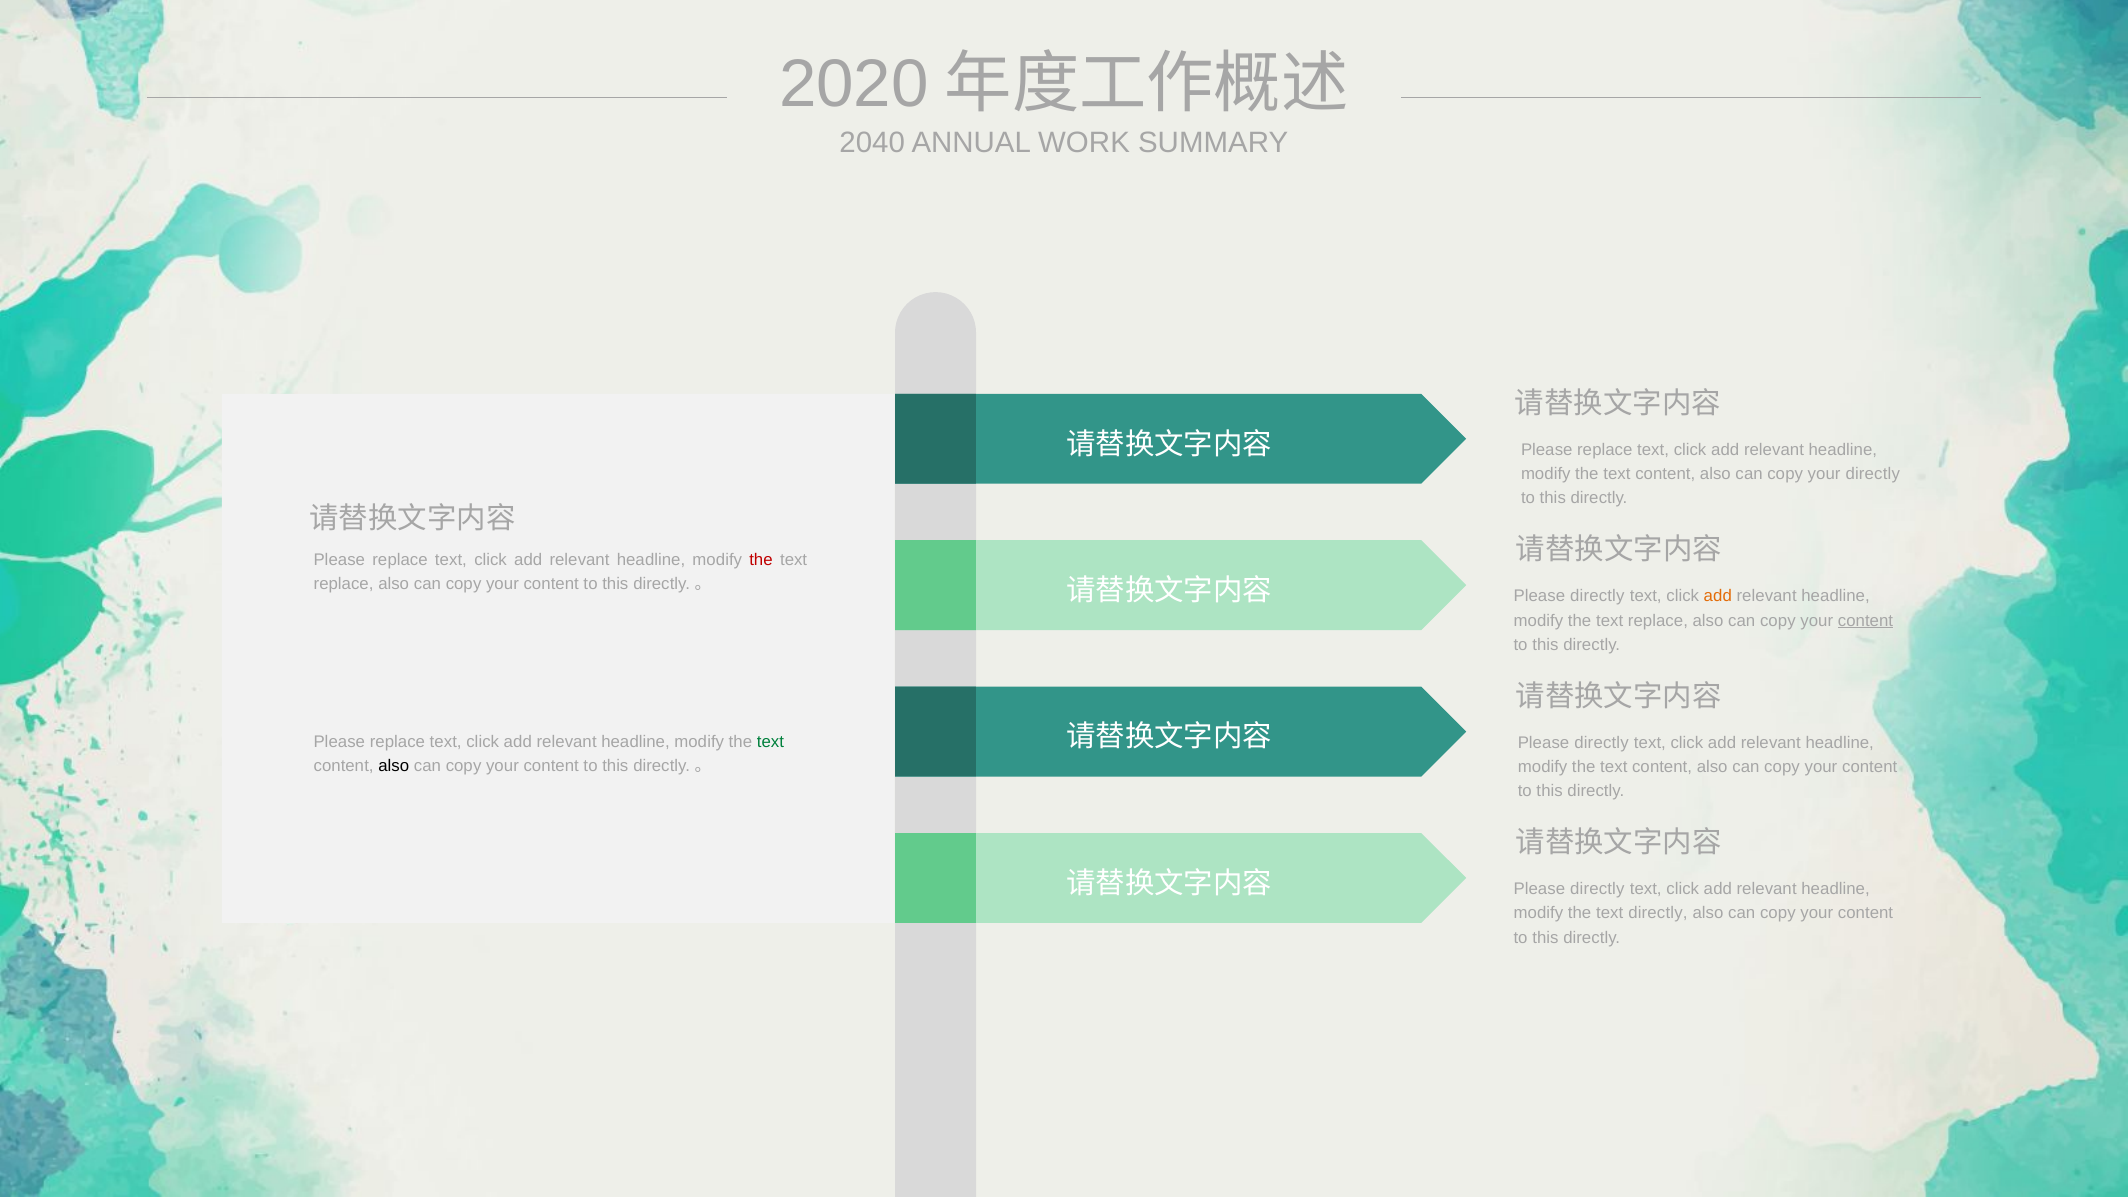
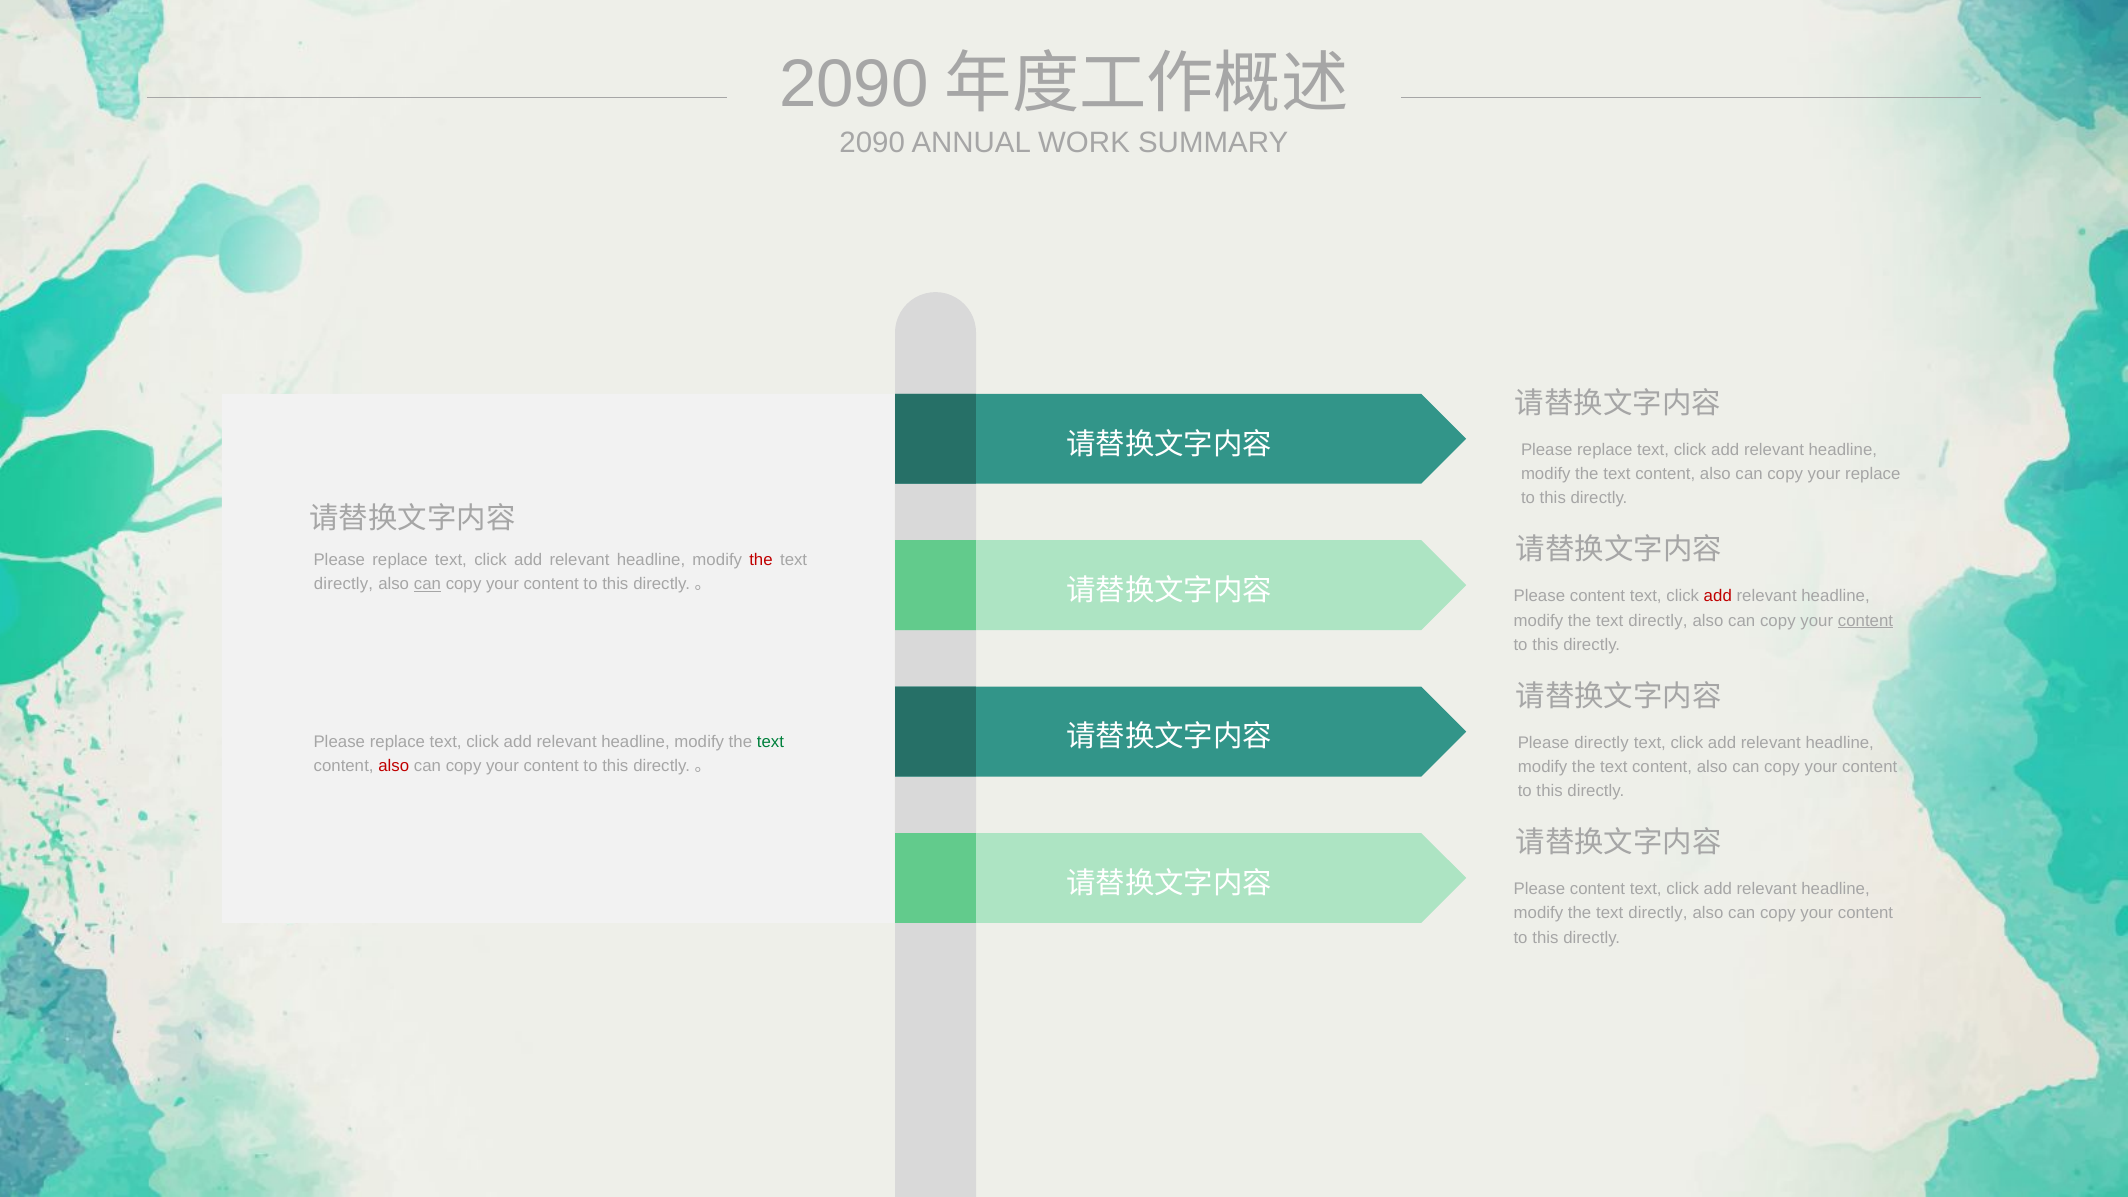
2020 at (854, 84): 2020 -> 2090
2040 at (872, 143): 2040 -> 2090
your directly: directly -> replace
replace at (344, 584): replace -> directly
can at (427, 584) underline: none -> present
directly at (1597, 596): directly -> content
add at (1718, 596) colour: orange -> red
replace at (1658, 621): replace -> directly
also at (394, 766) colour: black -> red
directly at (1597, 889): directly -> content
